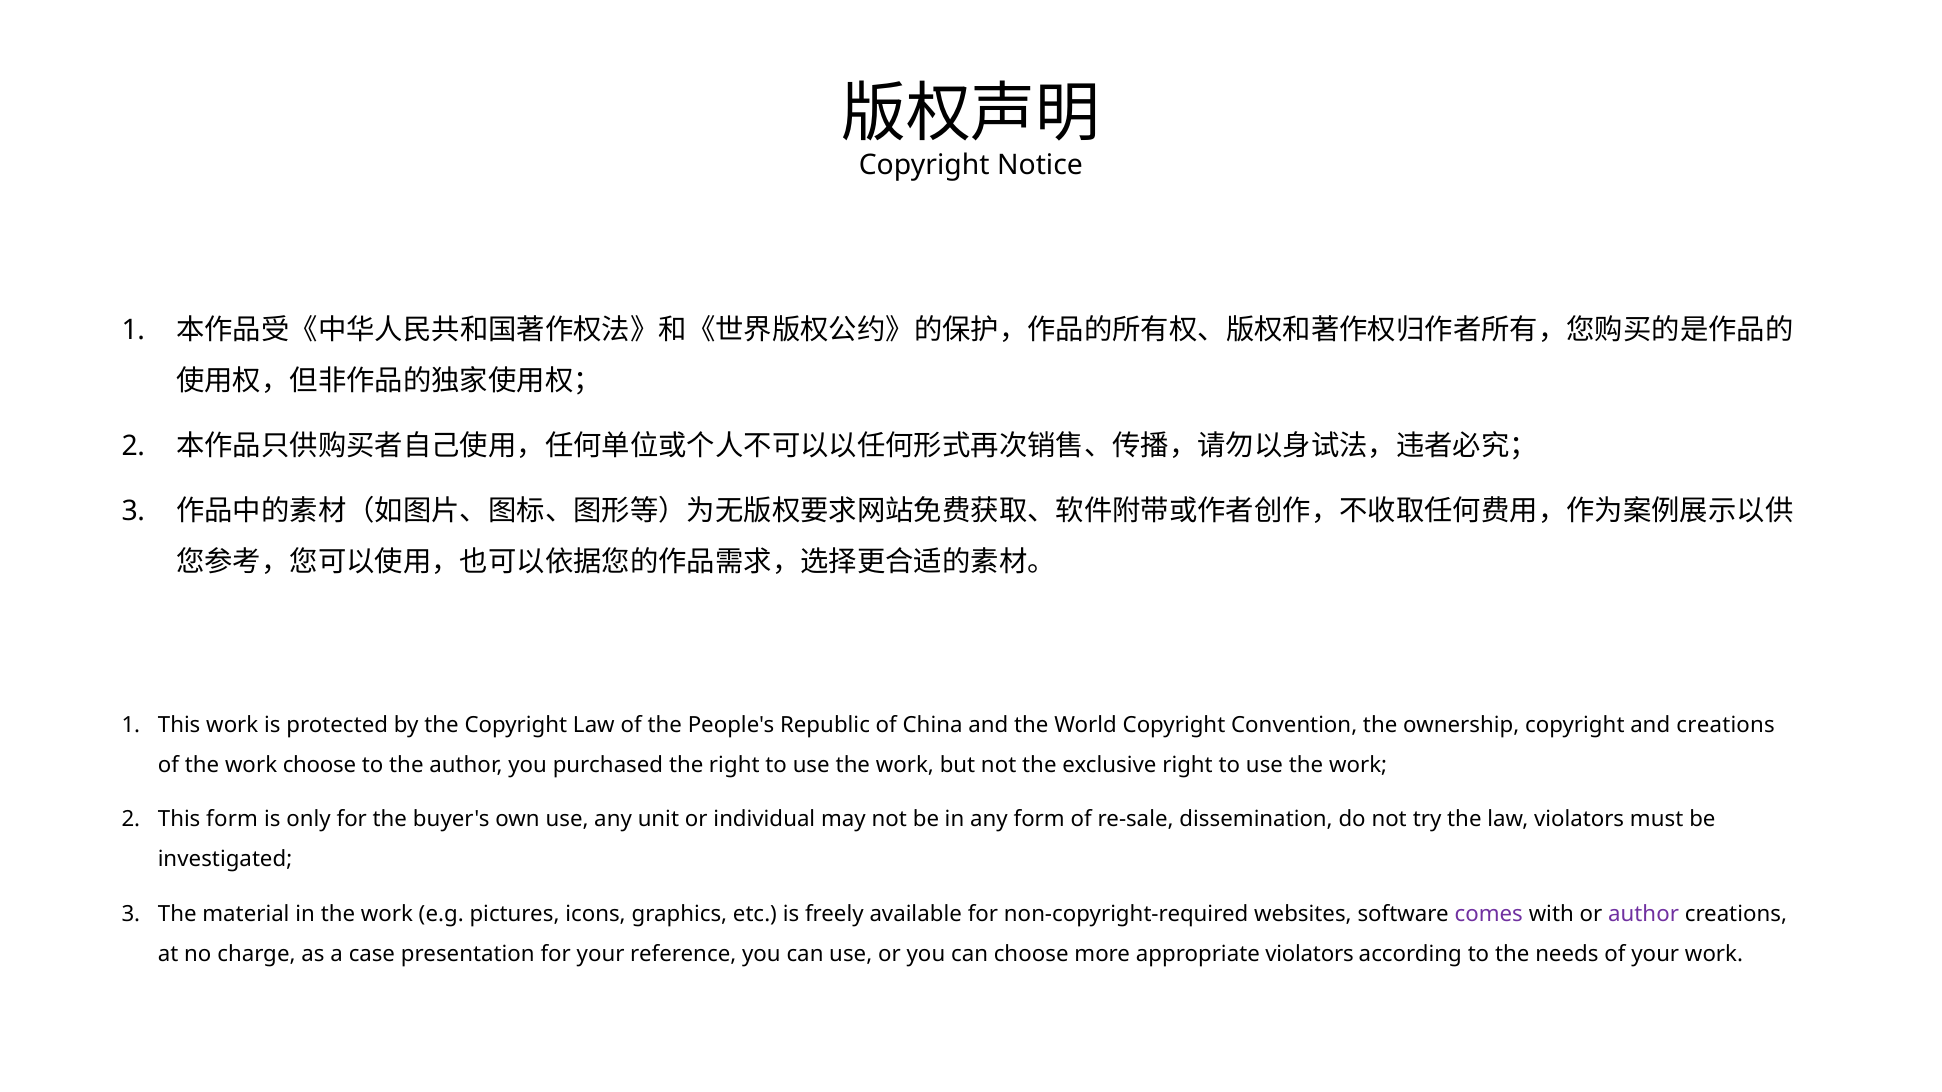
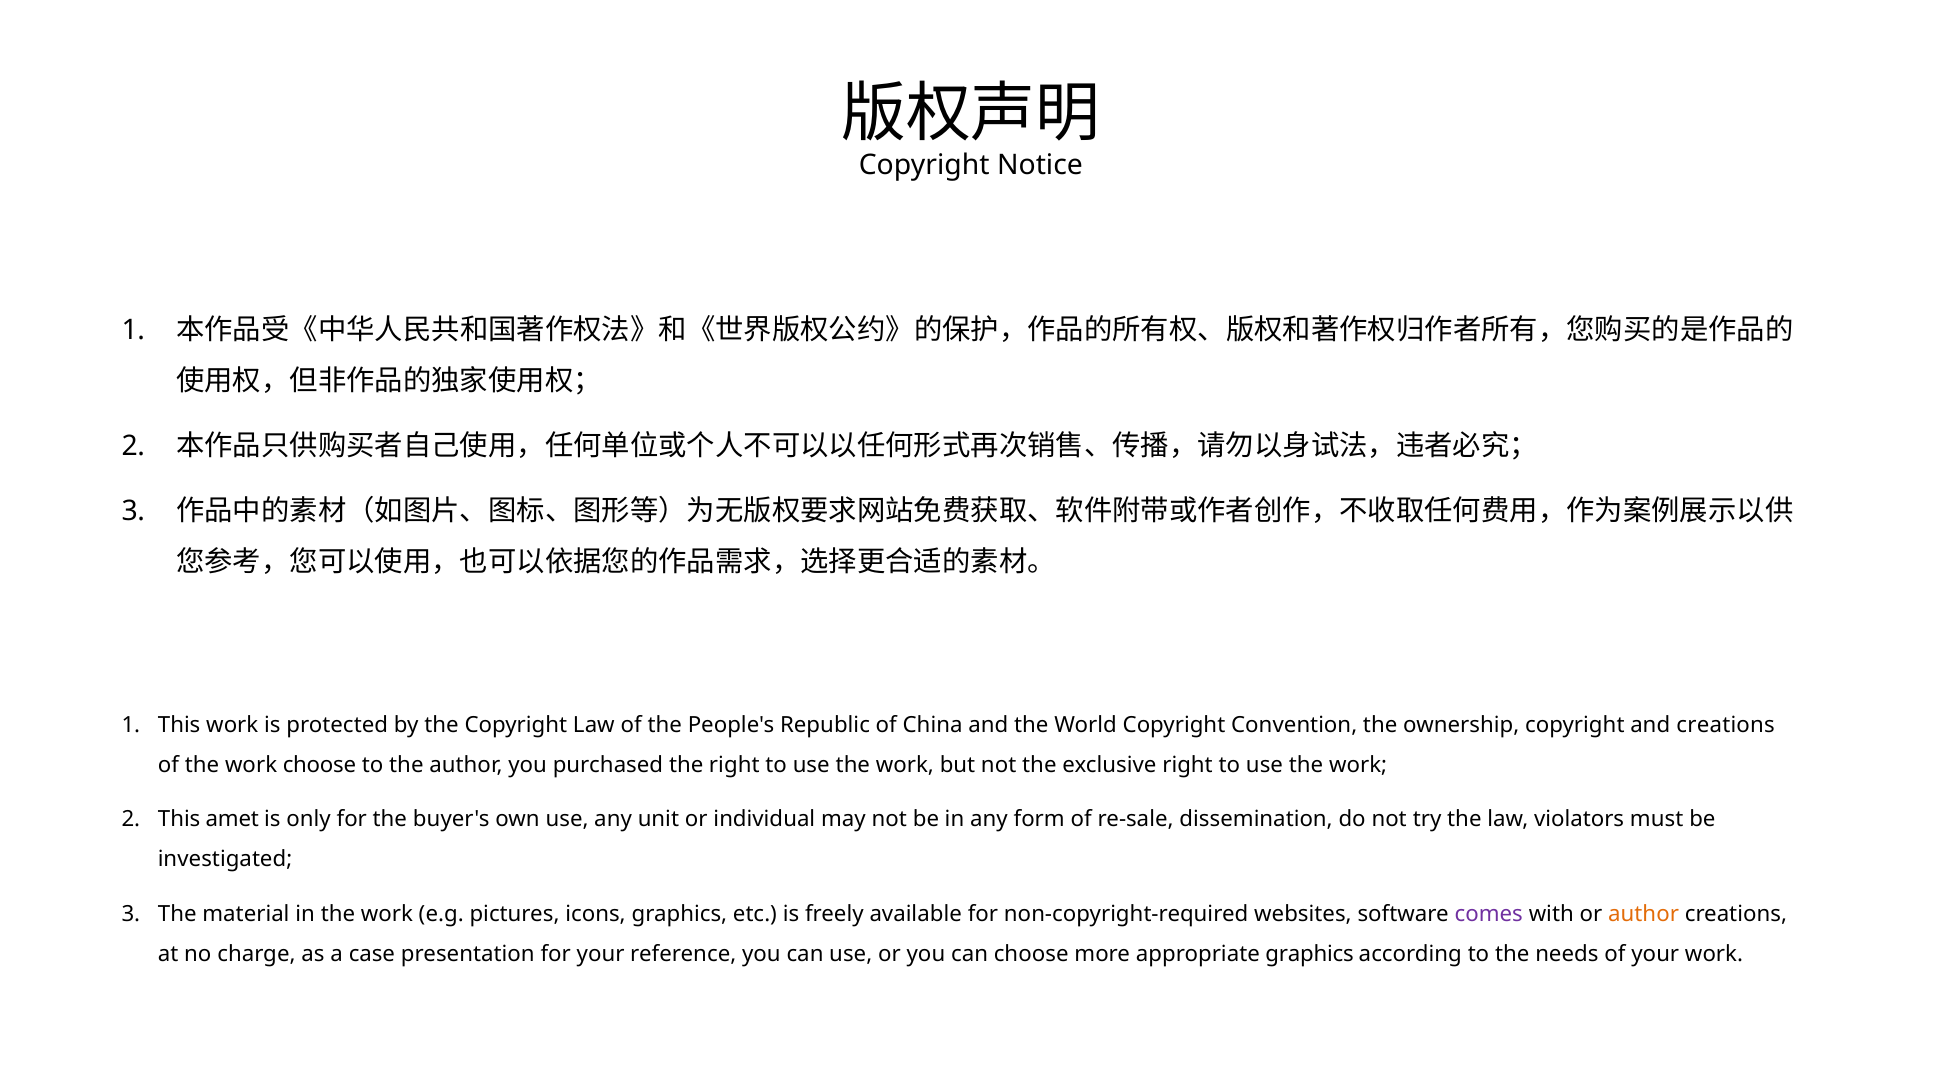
This form: form -> amet
author at (1643, 914) colour: purple -> orange
appropriate violators: violators -> graphics
